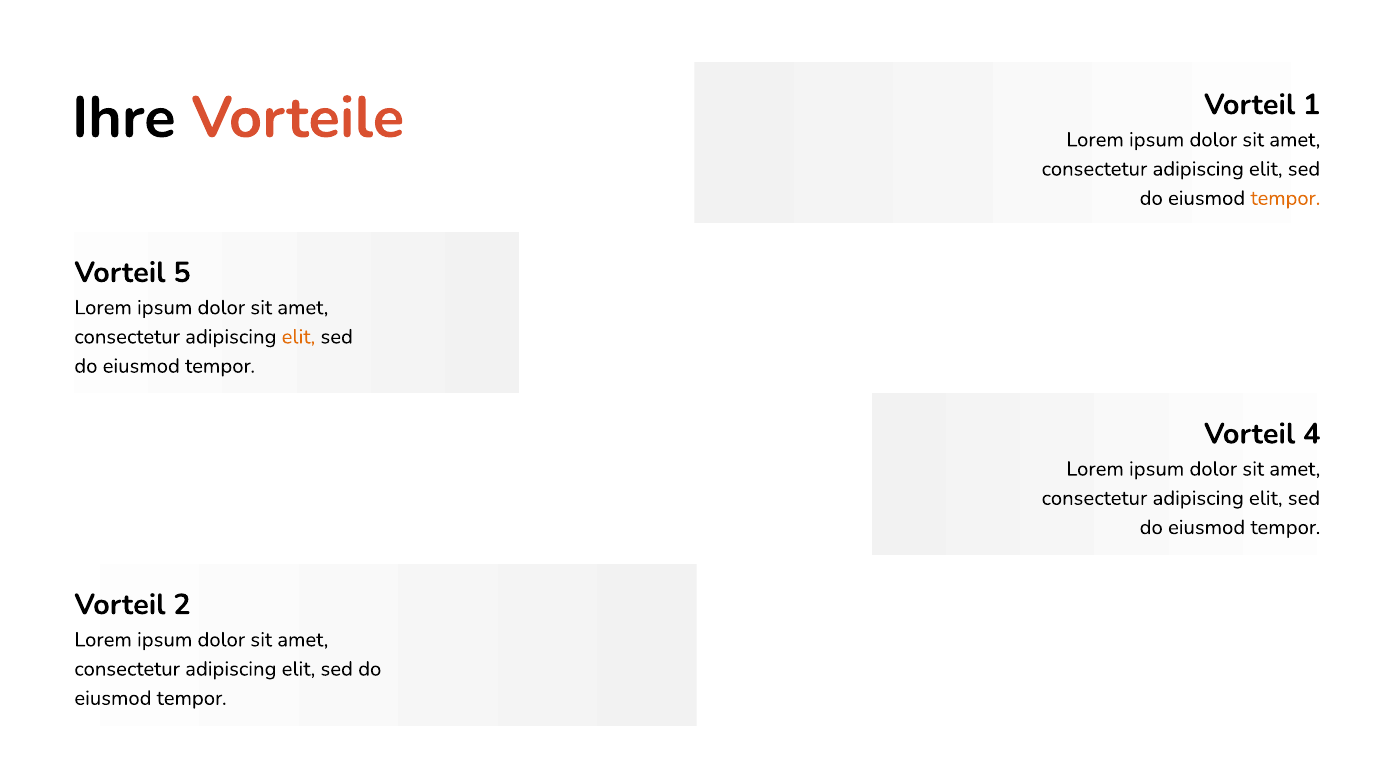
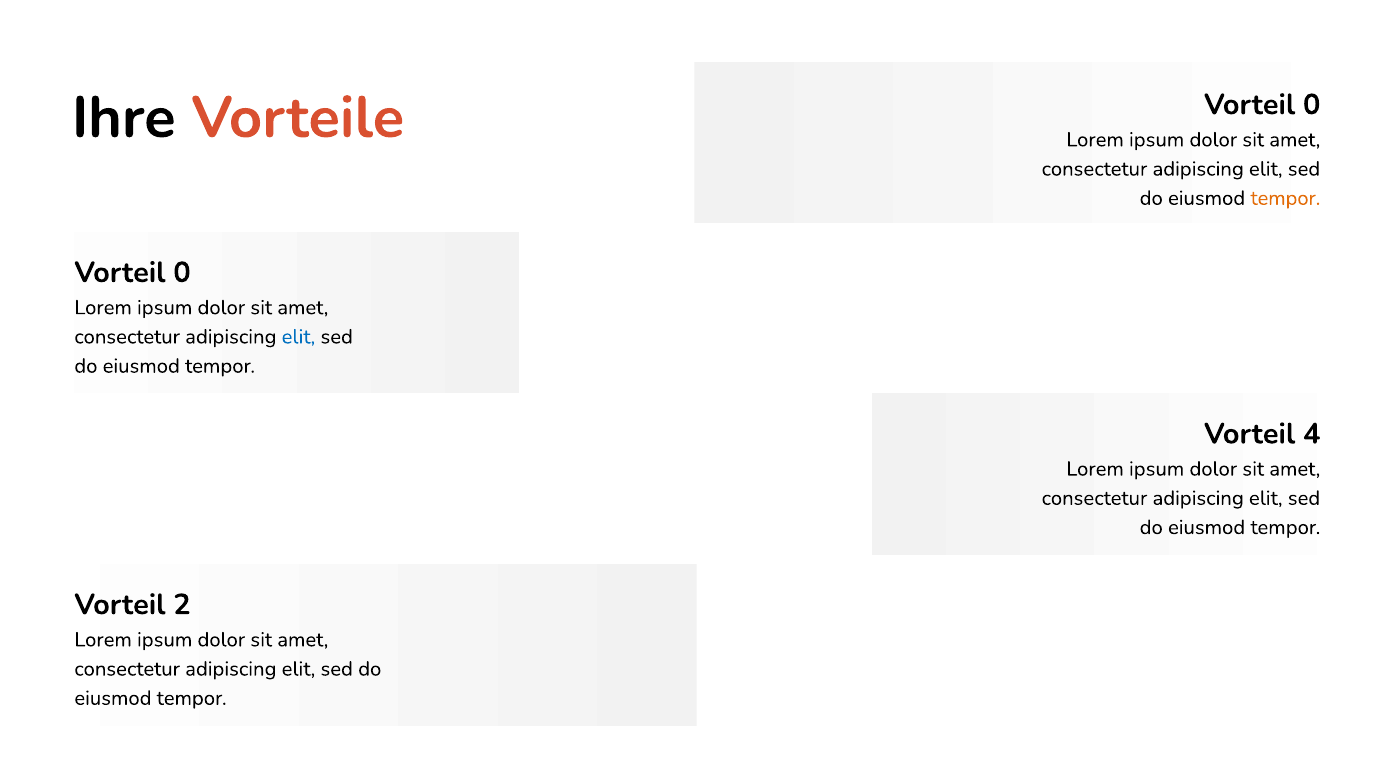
Vorteile Vorteil 1: 1 -> 0
5 at (182, 272): 5 -> 0
elit at (298, 337) colour: orange -> blue
